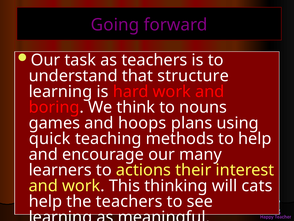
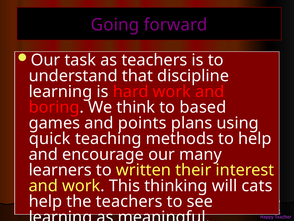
structure: structure -> discipline
nouns: nouns -> based
hoops: hoops -> points
actions: actions -> written
